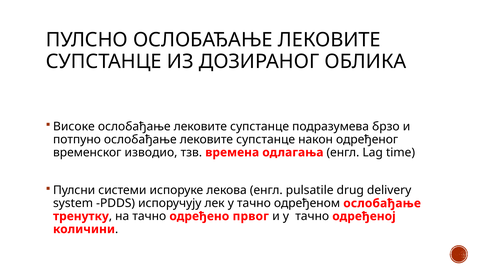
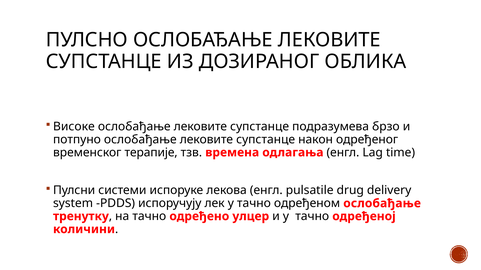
изводио: изводио -> терапије
првог: првог -> улцер
